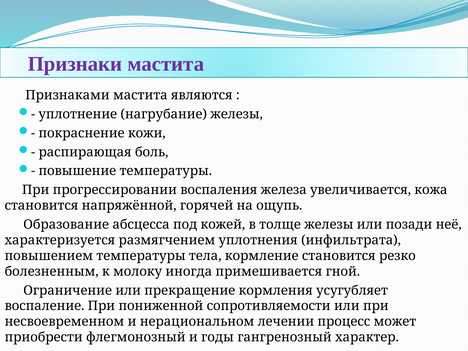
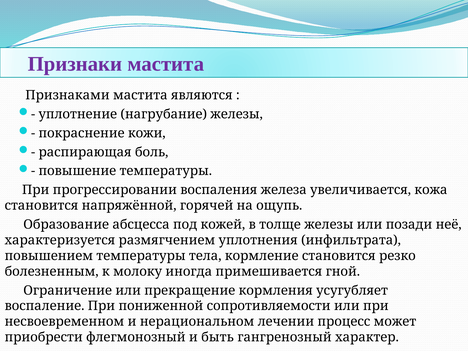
годы: годы -> быть
